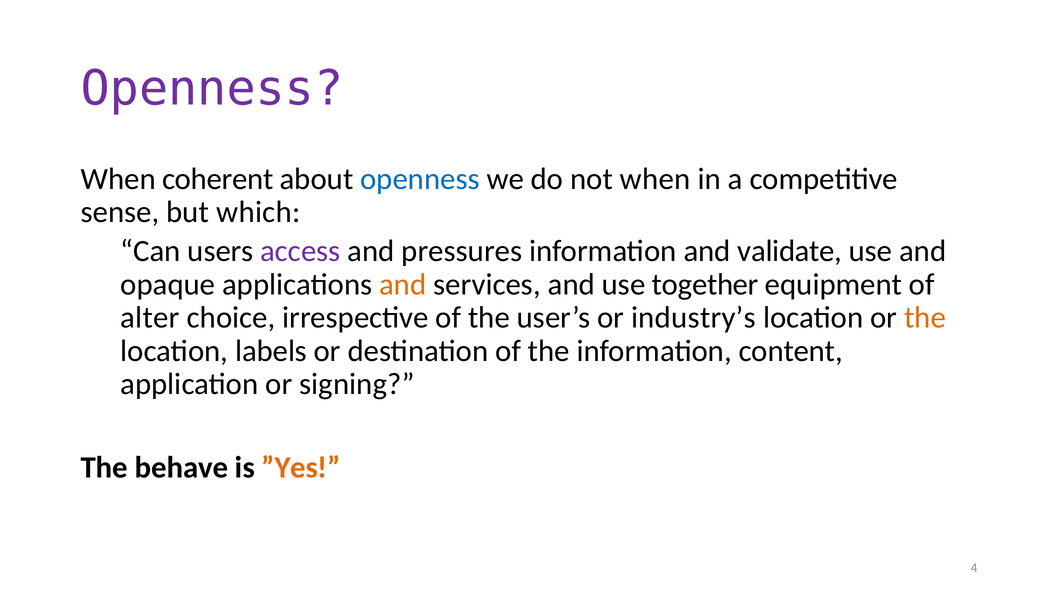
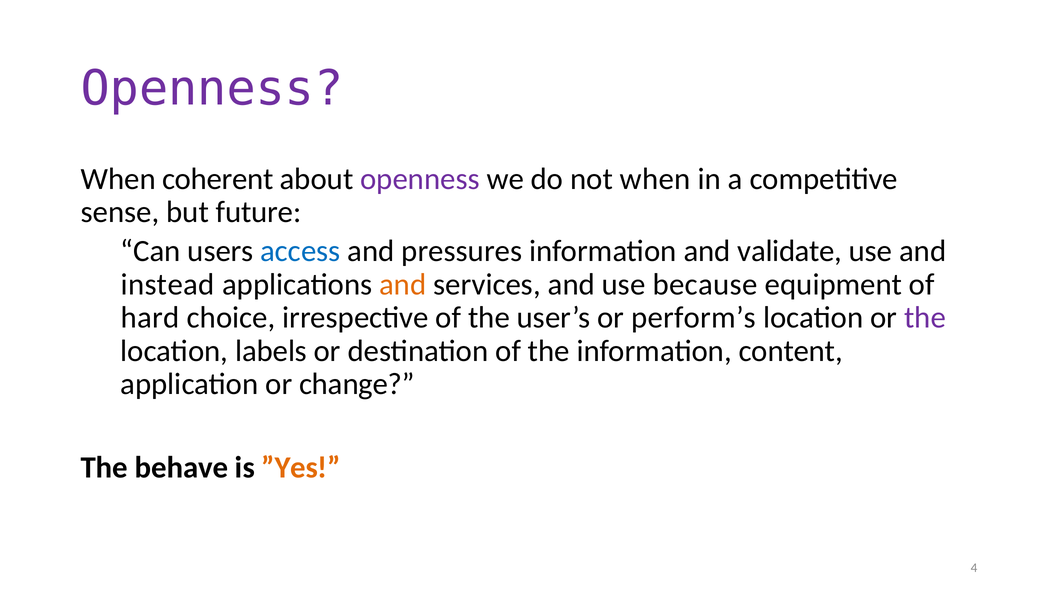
openness at (420, 179) colour: blue -> purple
which: which -> future
access colour: purple -> blue
opaque: opaque -> instead
together: together -> because
alter: alter -> hard
industry’s: industry’s -> perform’s
the at (925, 318) colour: orange -> purple
signing: signing -> change
